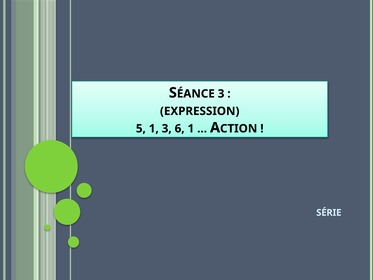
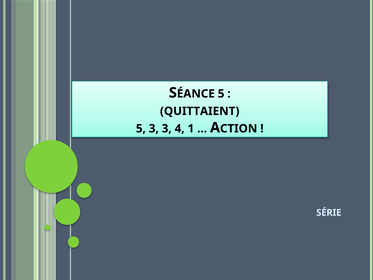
3 at (221, 94): 3 -> 5
EXPRESSION: EXPRESSION -> QUITTAIENT
5 1: 1 -> 3
6: 6 -> 4
